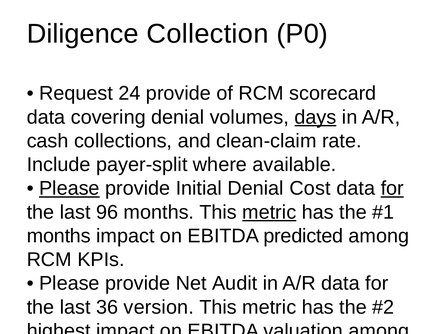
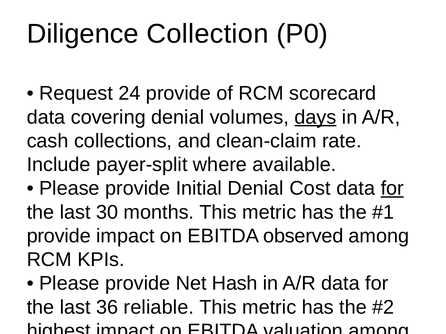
Please at (69, 189) underline: present -> none
96: 96 -> 30
metric at (269, 212) underline: present -> none
months at (59, 236): months -> provide
predicted: predicted -> observed
Audit: Audit -> Hash
version: version -> reliable
